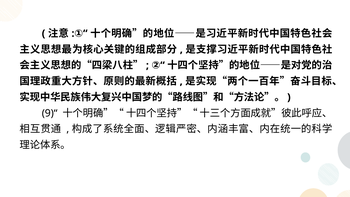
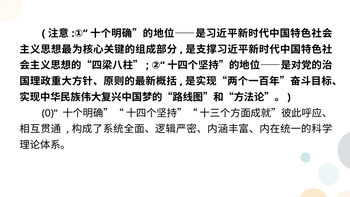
9)“: 9)“ -> 0)“
